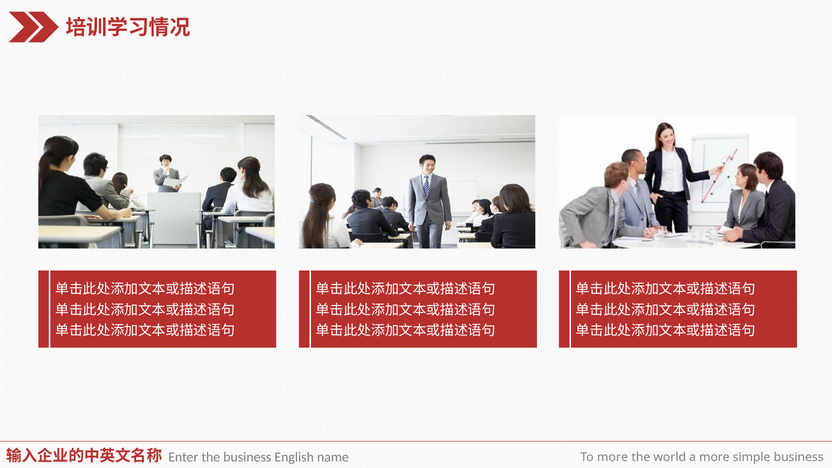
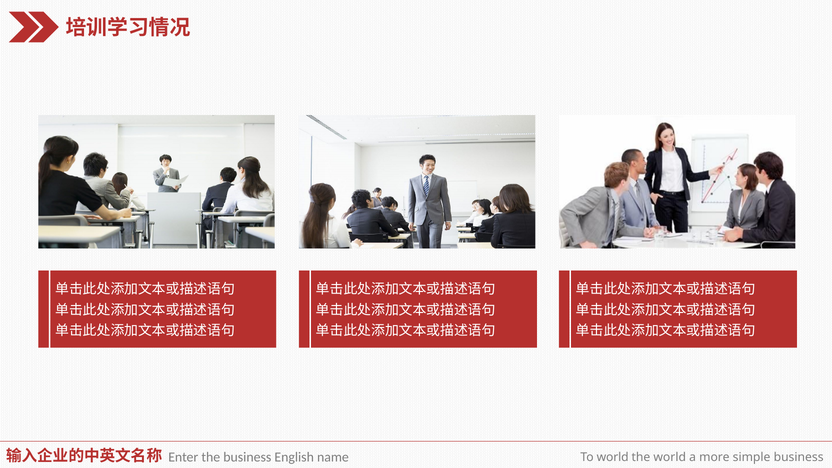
To more: more -> world
